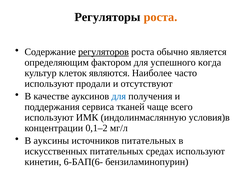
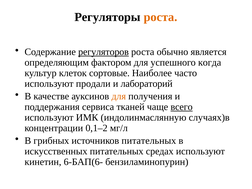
являются: являются -> сортовые
отсутствуют: отсутствуют -> лабораторий
для at (119, 96) colour: blue -> orange
всего underline: none -> present
условия)в: условия)в -> случаях)в
ауксины: ауксины -> грибных
